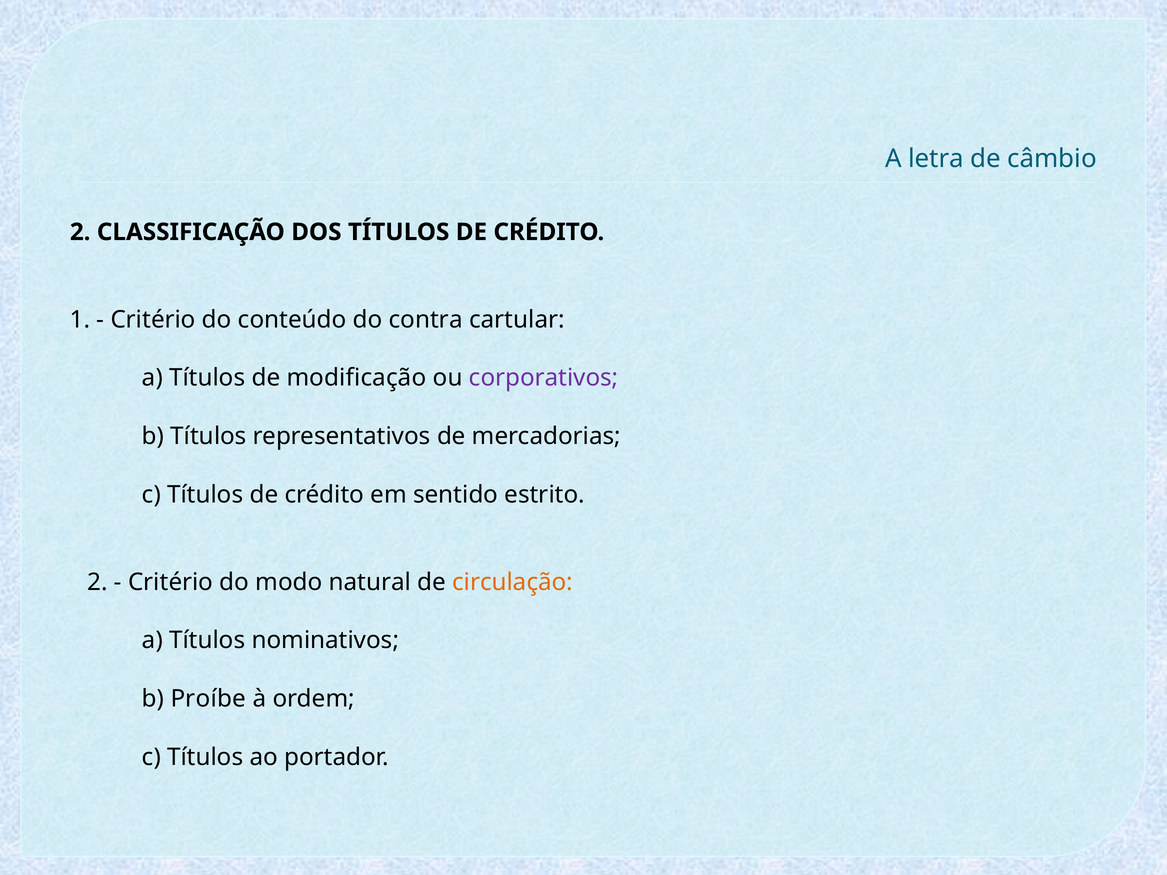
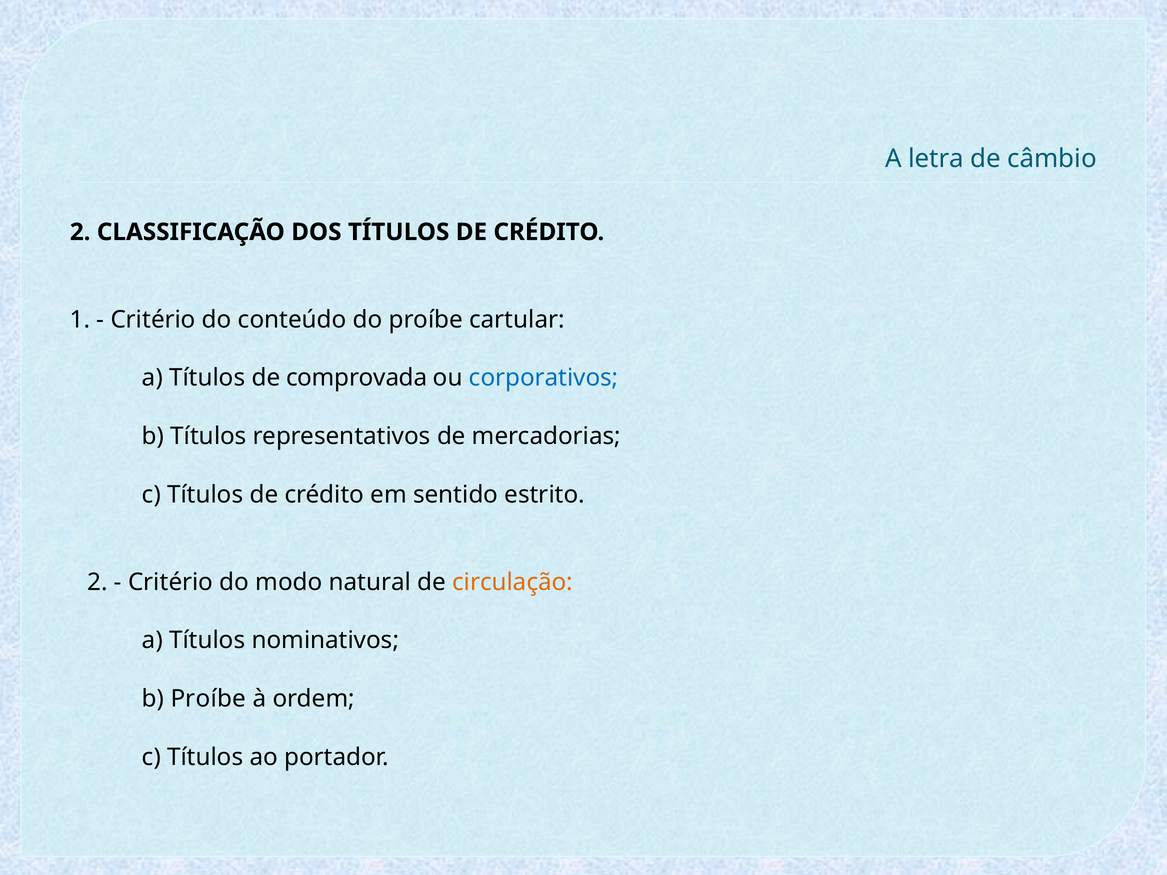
do contra: contra -> proíbe
modificação: modificação -> comprovada
corporativos colour: purple -> blue
